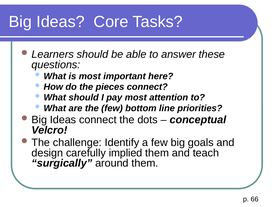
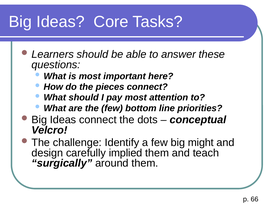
goals: goals -> might
